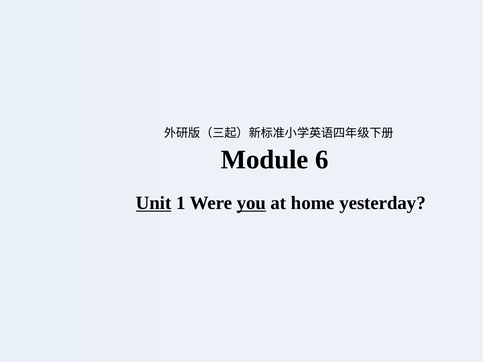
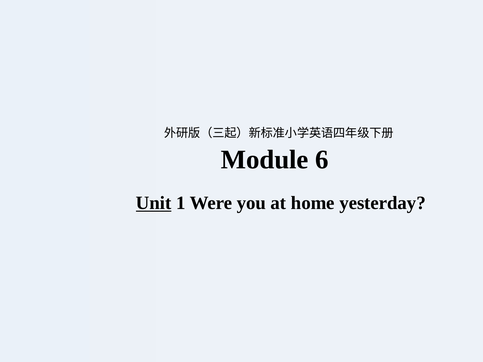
you underline: present -> none
